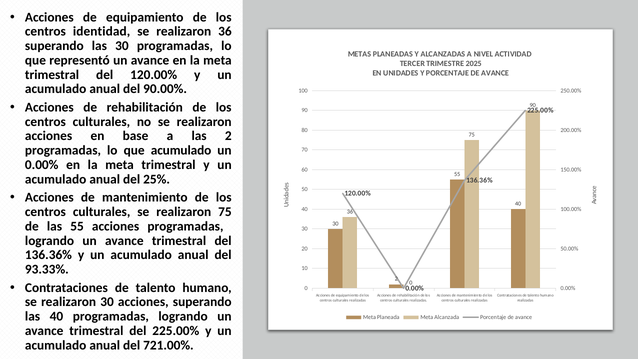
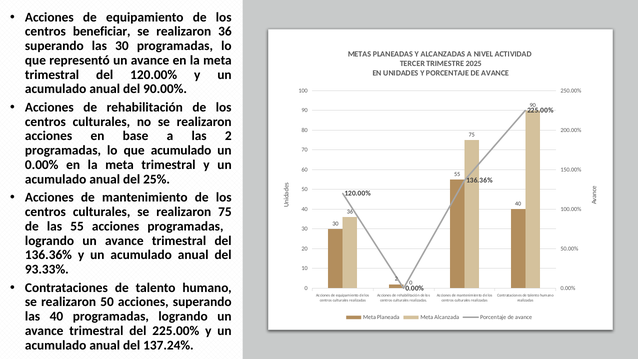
identidad: identidad -> beneficiar
realizaron 30: 30 -> 50
721.00%: 721.00% -> 137.24%
